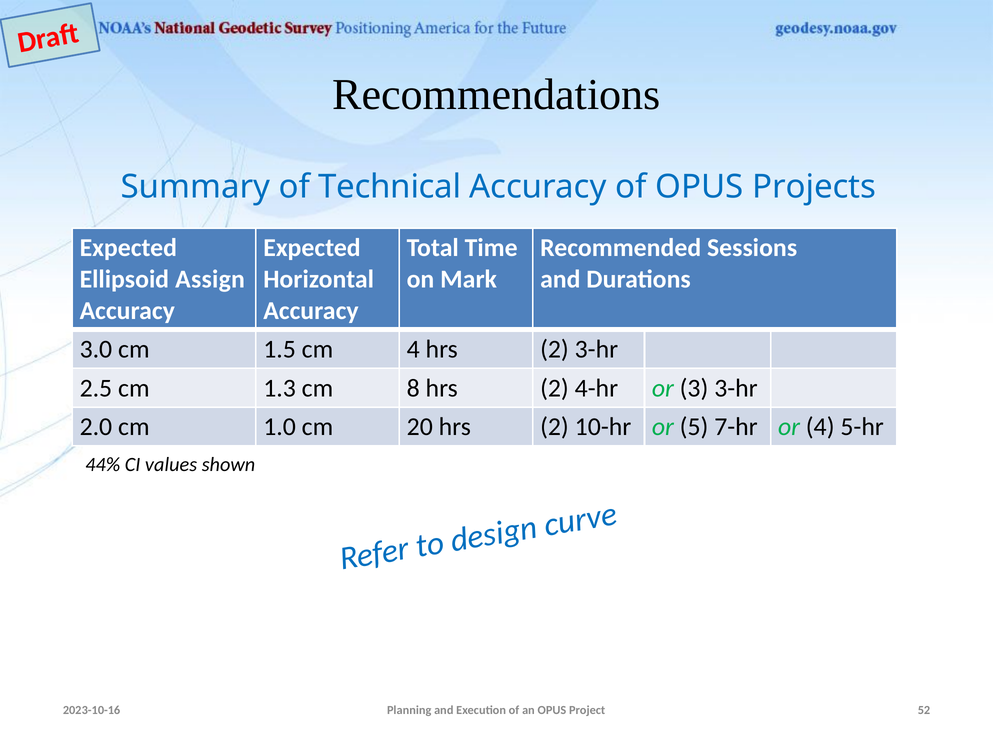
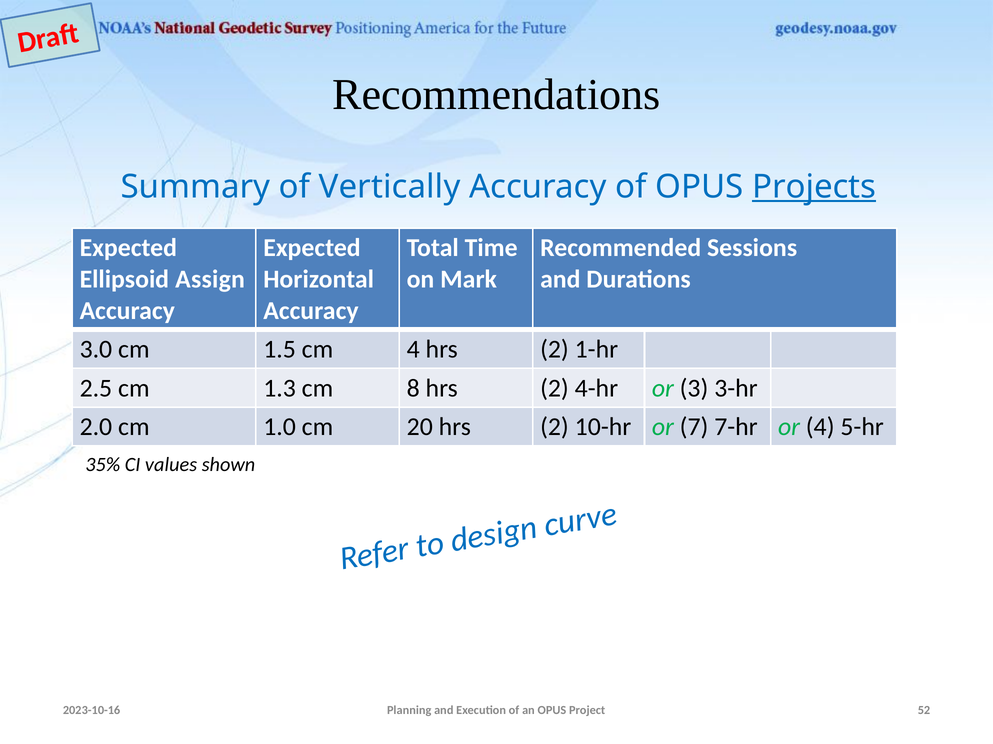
Technical: Technical -> Vertically
Projects underline: none -> present
2 3-hr: 3-hr -> 1-hr
5: 5 -> 7
44%: 44% -> 35%
